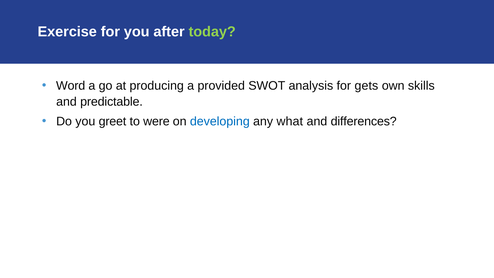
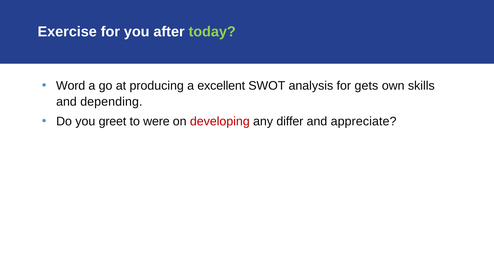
provided: provided -> excellent
predictable: predictable -> depending
developing colour: blue -> red
what: what -> differ
differences: differences -> appreciate
